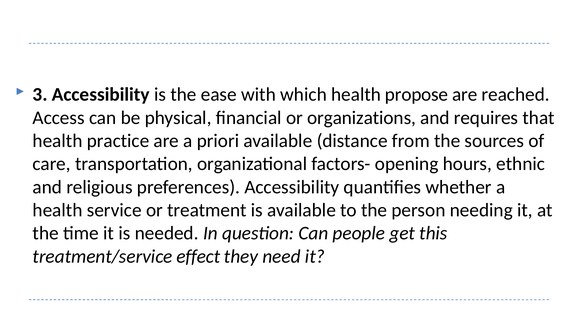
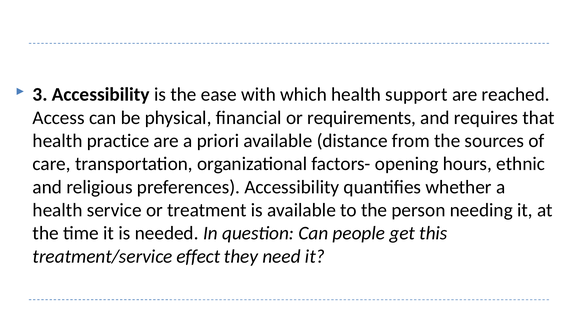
propose: propose -> support
organizations: organizations -> requirements
